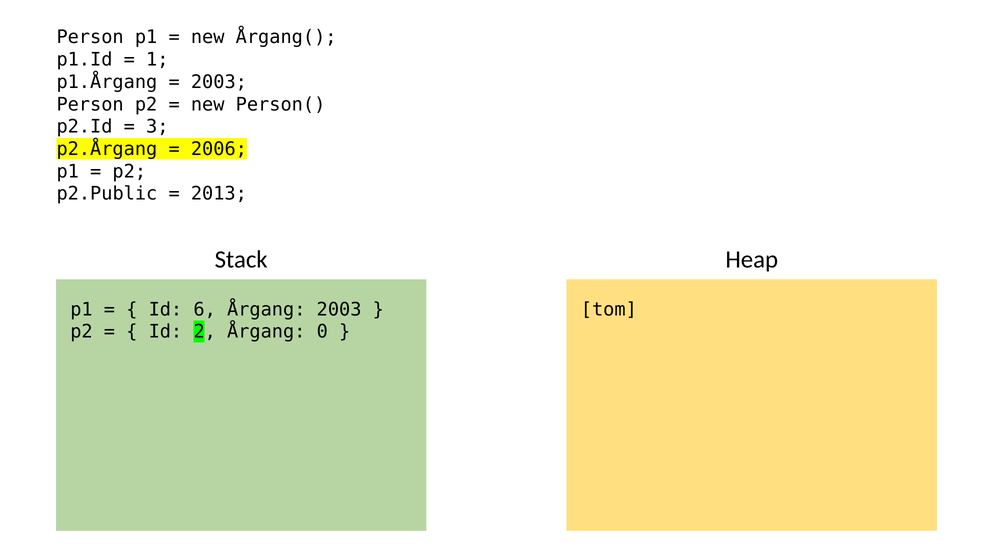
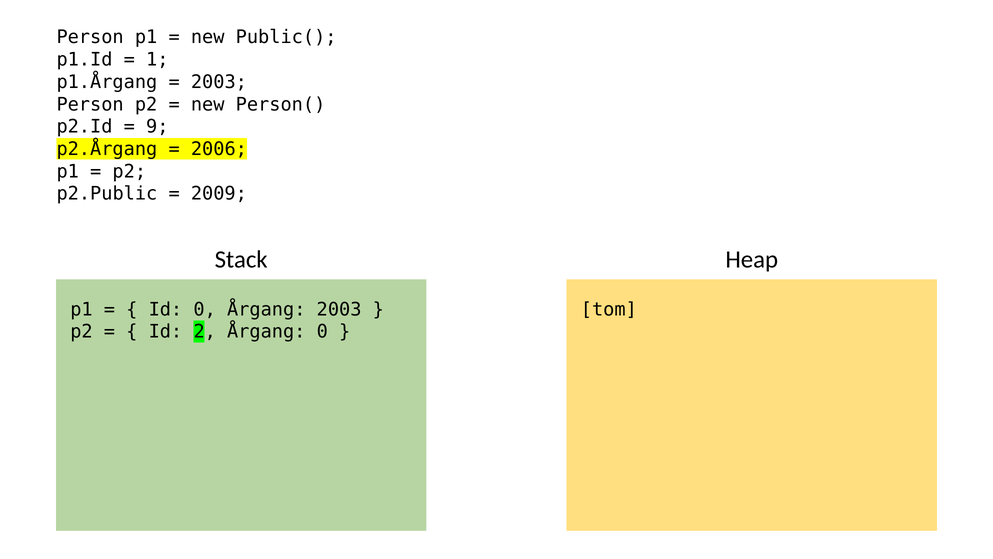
Årgang(: Årgang( -> Public(
3: 3 -> 9
2013: 2013 -> 2009
Id 6: 6 -> 0
